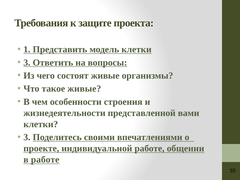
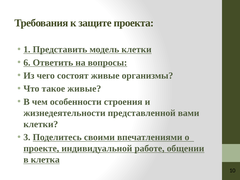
3 at (27, 63): 3 -> 6
в работе: работе -> клетка
